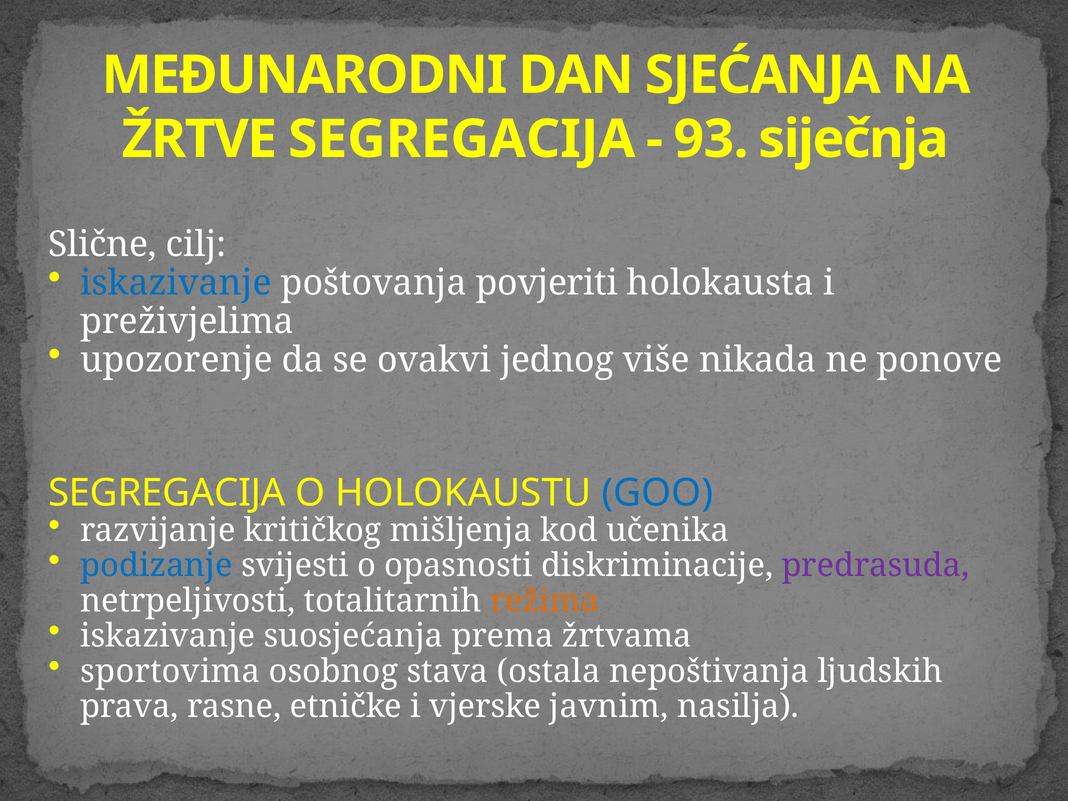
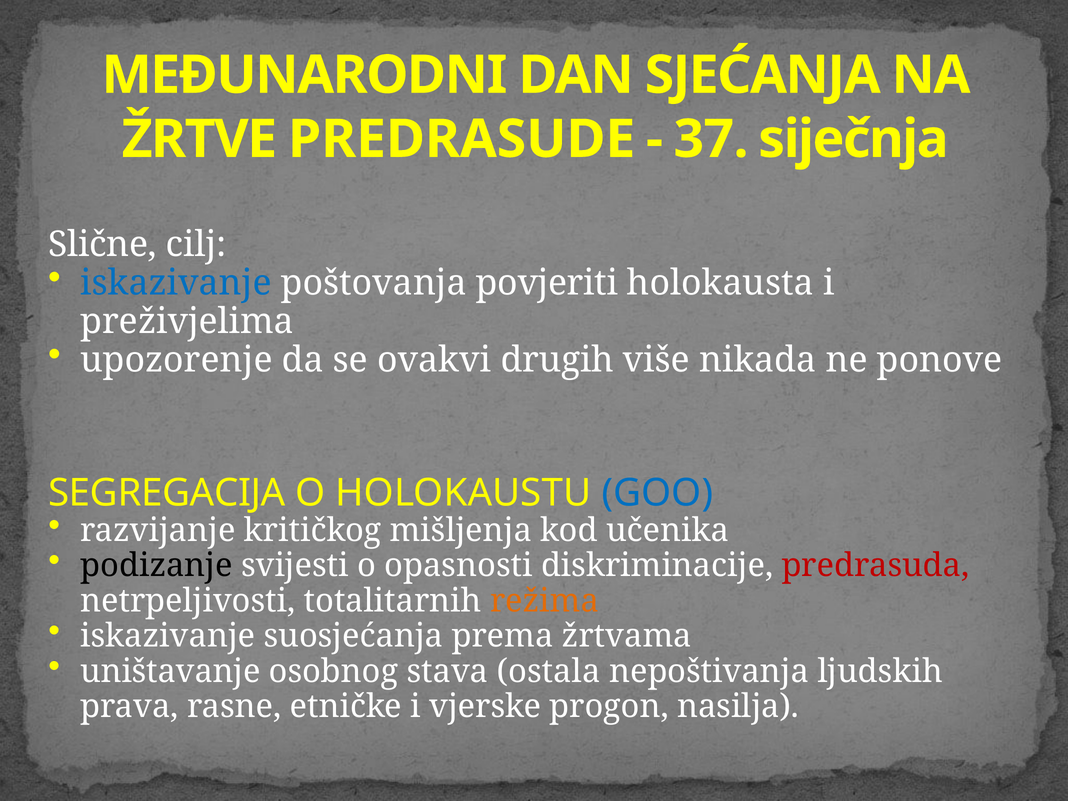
ŽRTVE SEGREGACIJA: SEGREGACIJA -> PREDRASUDE
93: 93 -> 37
jednog: jednog -> drugih
podizanje colour: blue -> black
predrasuda colour: purple -> red
sportovima: sportovima -> uništavanje
javnim: javnim -> progon
